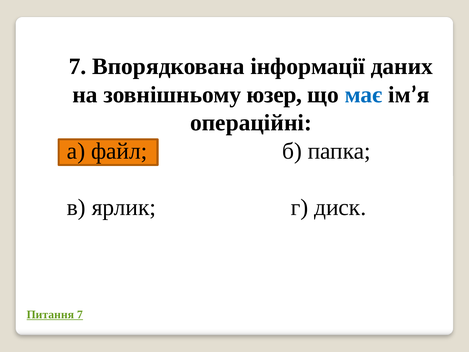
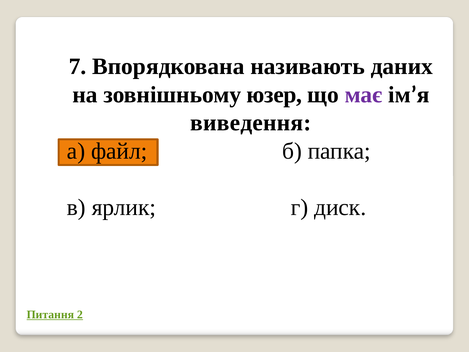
інформації: інформації -> називають
має colour: blue -> purple
операційні: операційні -> виведення
Питання 7: 7 -> 2
